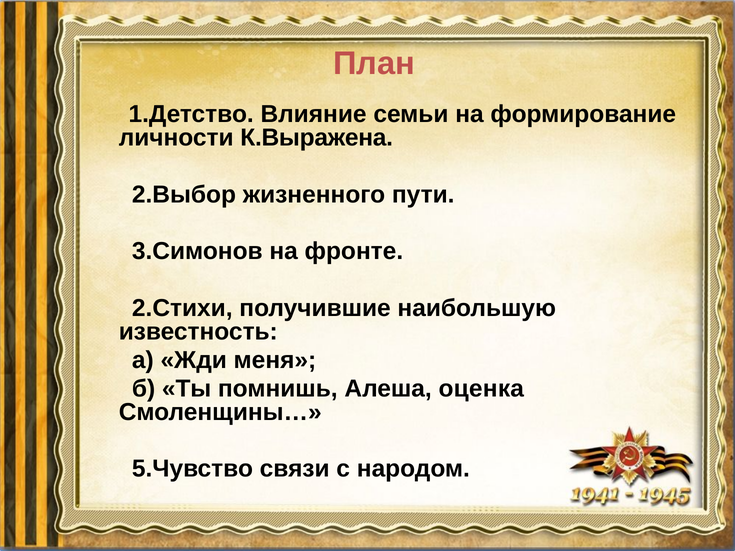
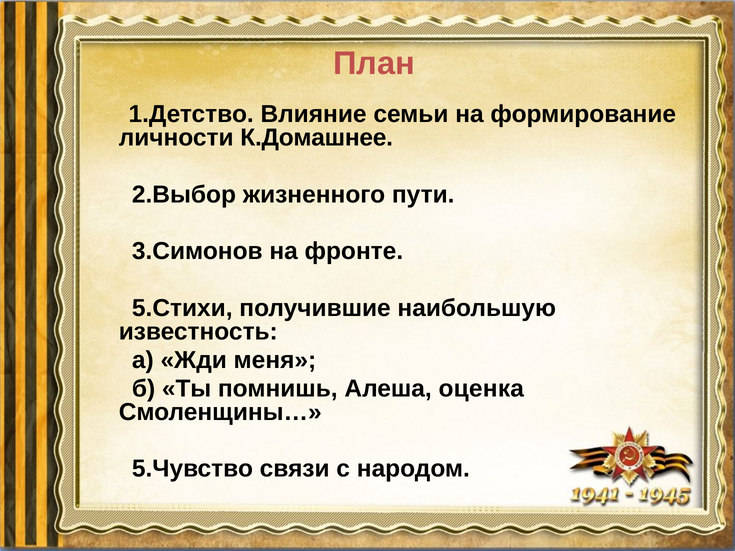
К.Выражена: К.Выражена -> К.Домашнее
2.Стихи: 2.Стихи -> 5.Стихи
